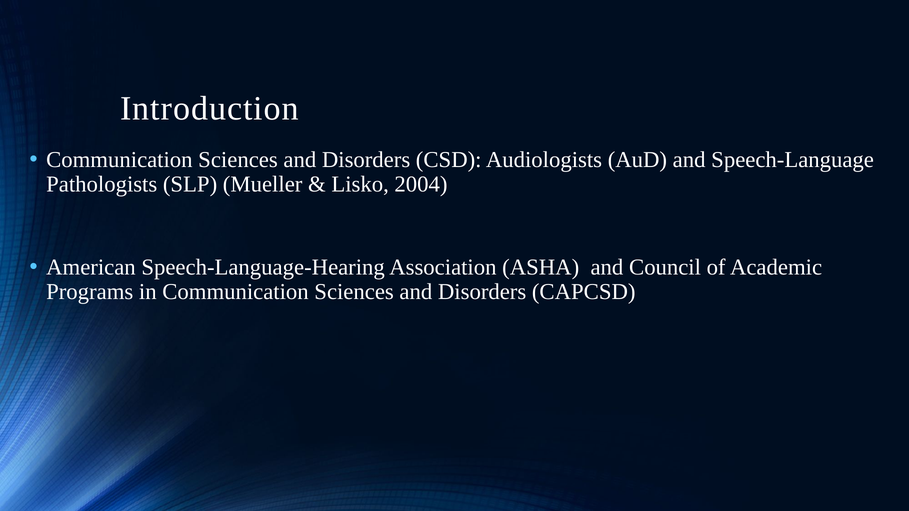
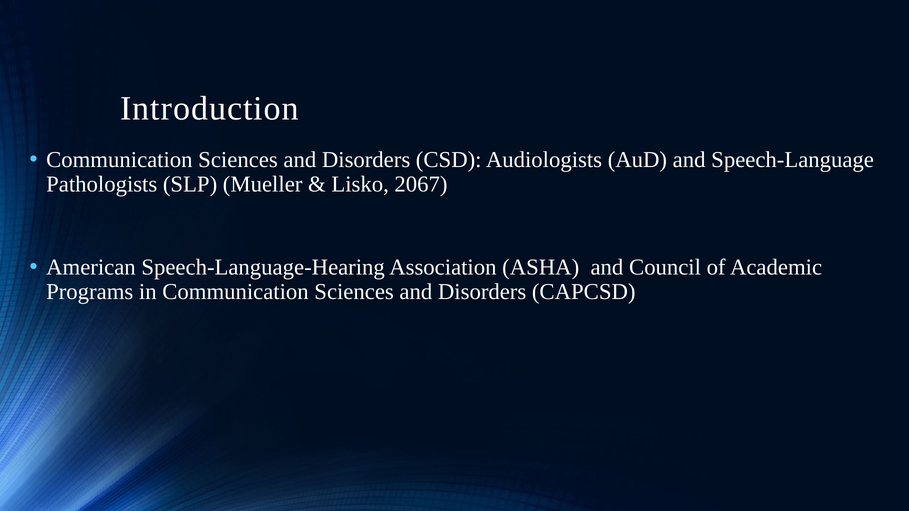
2004: 2004 -> 2067
